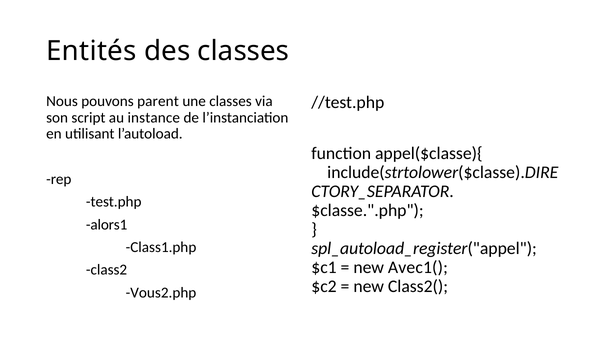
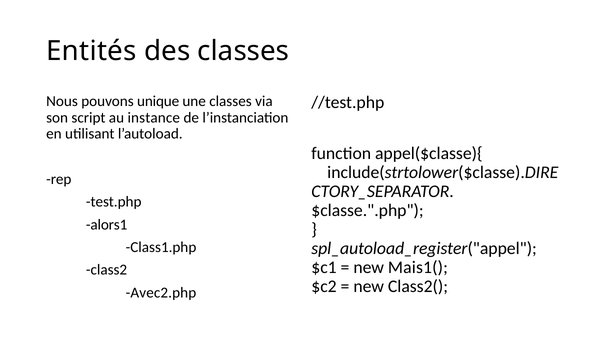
parent: parent -> unique
Avec1(: Avec1( -> Mais1(
Vous2.php: Vous2.php -> Avec2.php
